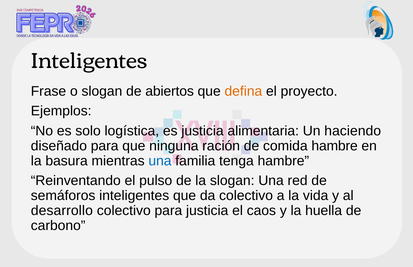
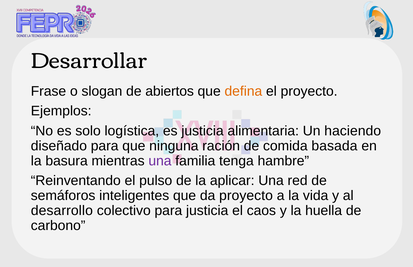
Inteligentes at (89, 61): Inteligentes -> Desarrollar
comida hambre: hambre -> basada
una at (160, 161) colour: blue -> purple
la slogan: slogan -> aplicar
da colectivo: colectivo -> proyecto
